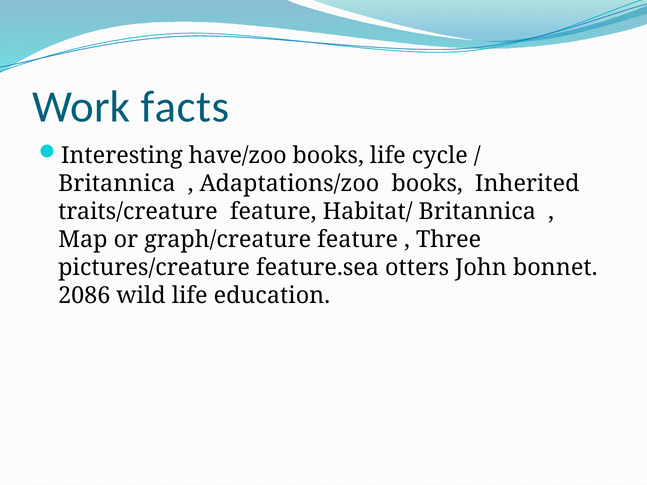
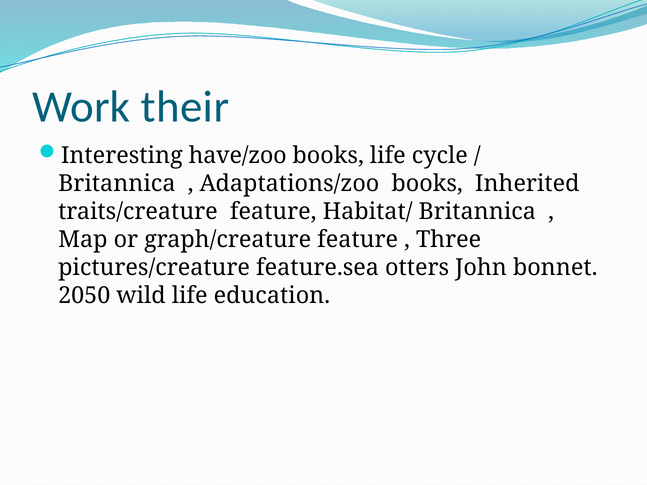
facts: facts -> their
2086: 2086 -> 2050
